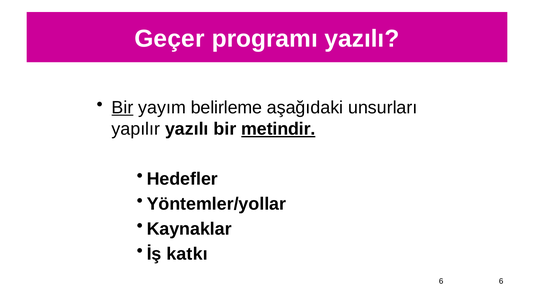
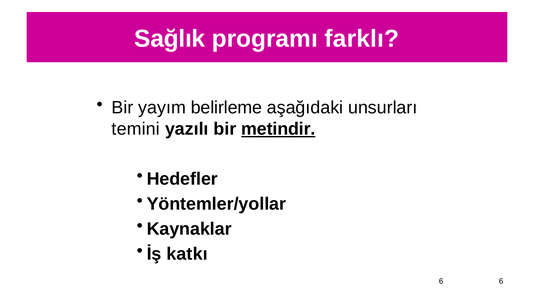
Geçer: Geçer -> Sağlık
programı yazılı: yazılı -> farklı
Bir at (123, 107) underline: present -> none
yapılır: yapılır -> temini
